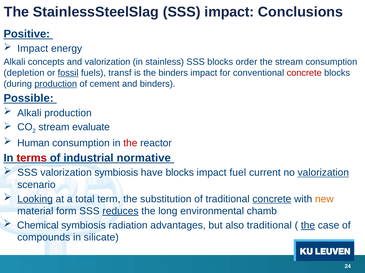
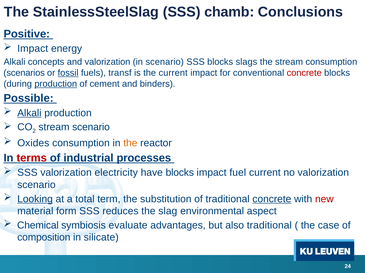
SSS impact: impact -> chamb
in stainless: stainless -> scenario
order: order -> slags
depletion: depletion -> scenarios
the binders: binders -> current
Alkali at (29, 113) underline: none -> present
stream evaluate: evaluate -> scenario
Human: Human -> Oxides
the at (130, 143) colour: red -> orange
normative: normative -> processes
valorization symbiosis: symbiosis -> electricity
valorization at (323, 173) underline: present -> none
new colour: orange -> red
reduces underline: present -> none
long: long -> slag
chamb: chamb -> aspect
radiation: radiation -> evaluate
the at (308, 226) underline: present -> none
compounds: compounds -> composition
